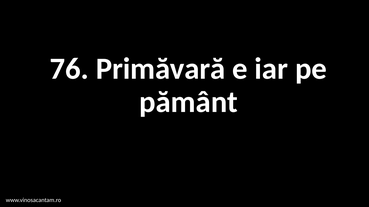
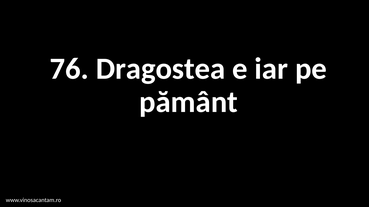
Primăvară: Primăvară -> Dragostea
